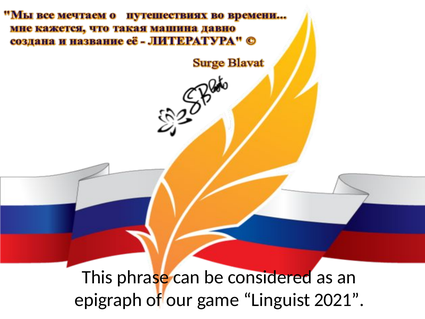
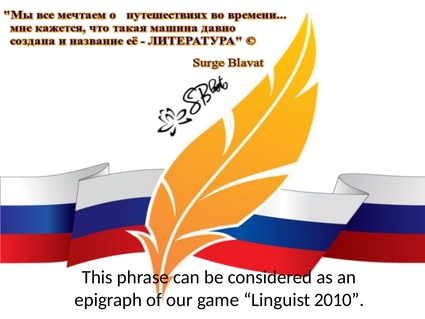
2021: 2021 -> 2010
